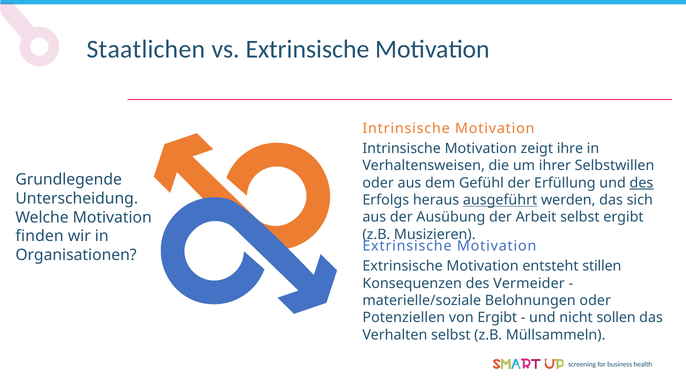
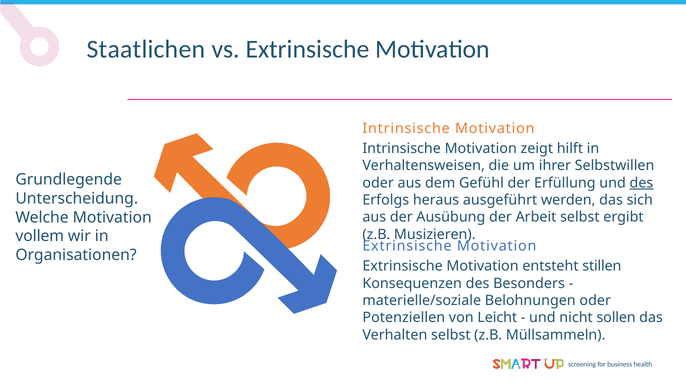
ihre: ihre -> hilft
ausgeführt underline: present -> none
finden: finden -> vollem
Vermeider: Vermeider -> Besonders
von Ergibt: Ergibt -> Leicht
